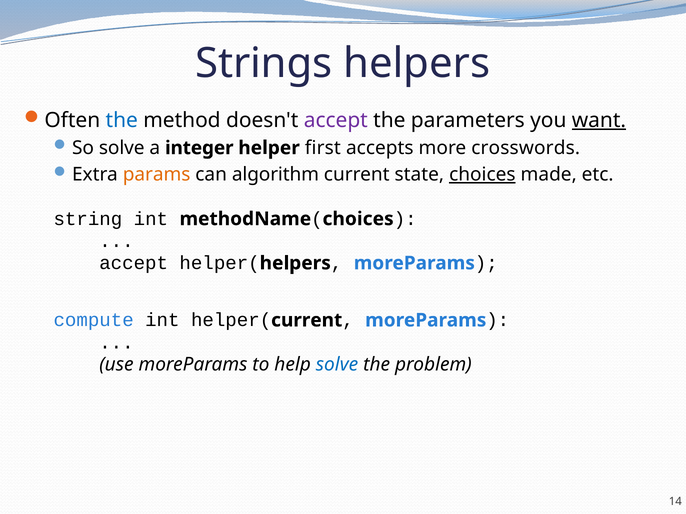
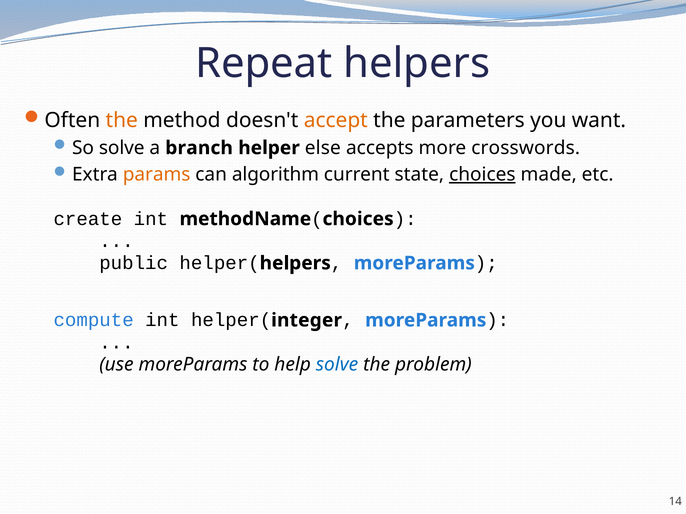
Strings: Strings -> Repeat
the at (122, 120) colour: blue -> orange
accept at (336, 120) colour: purple -> orange
want underline: present -> none
integer: integer -> branch
first: first -> else
string: string -> create
accept at (134, 263): accept -> public
current at (307, 321): current -> integer
